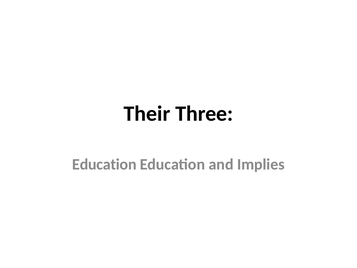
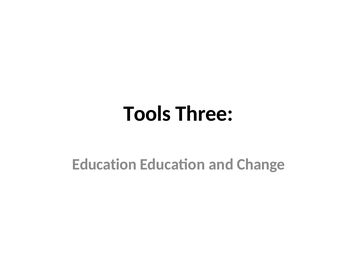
Their: Their -> Tools
Implies: Implies -> Change
